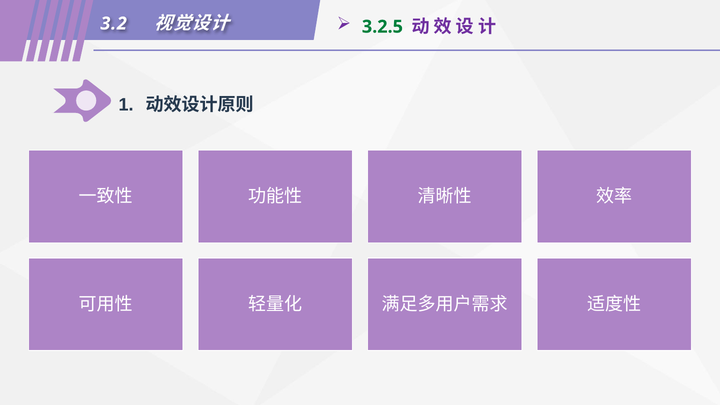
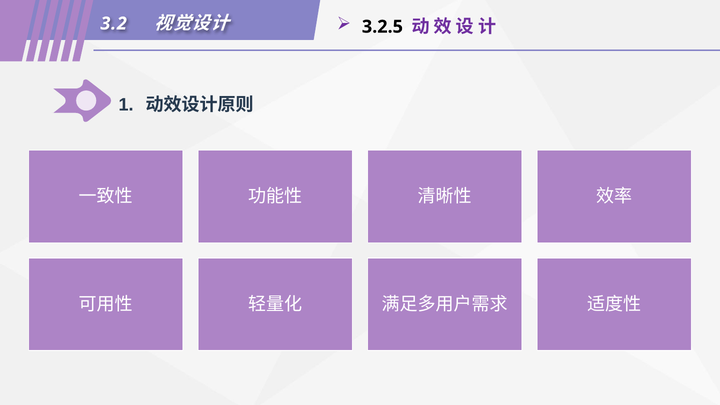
3.2.5 colour: green -> black
